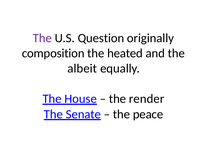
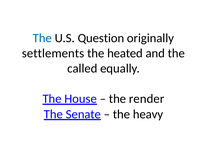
The at (42, 38) colour: purple -> blue
composition: composition -> settlements
albeit: albeit -> called
peace: peace -> heavy
